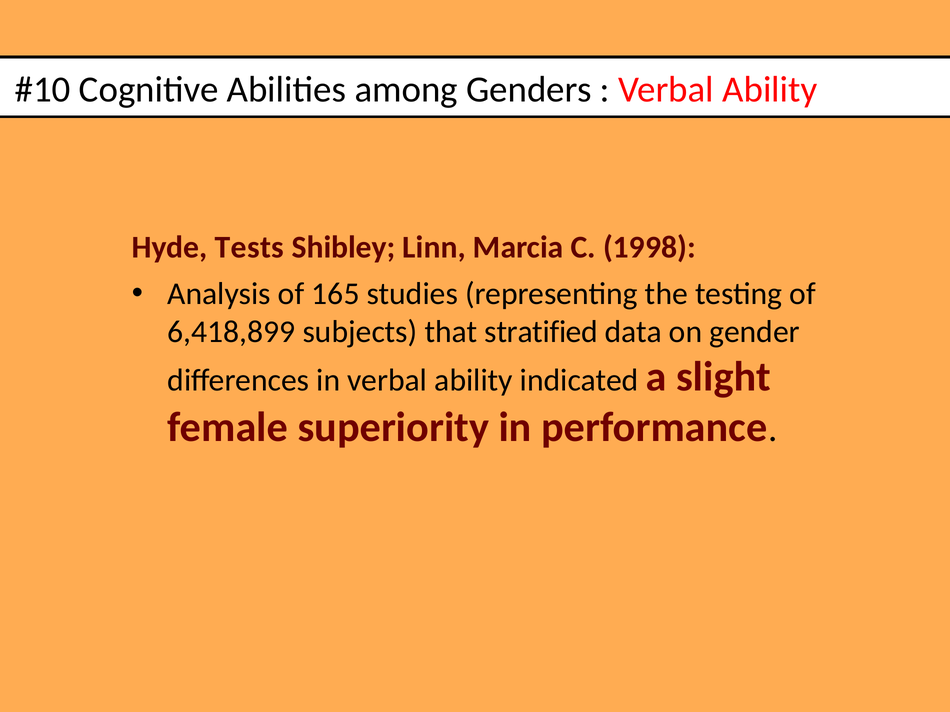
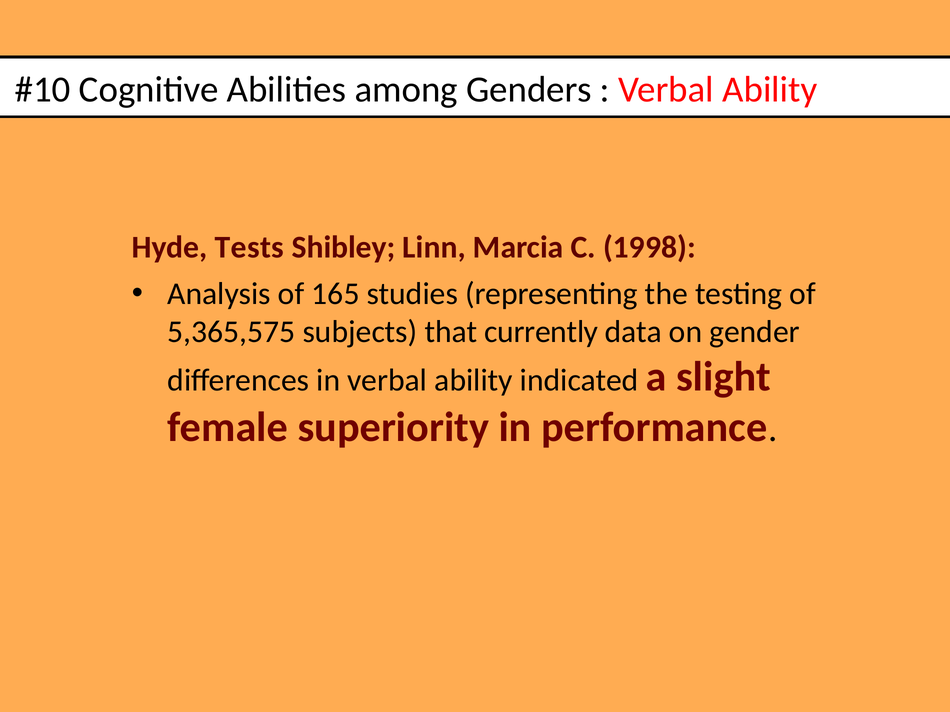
6,418,899: 6,418,899 -> 5,365,575
stratified: stratified -> currently
